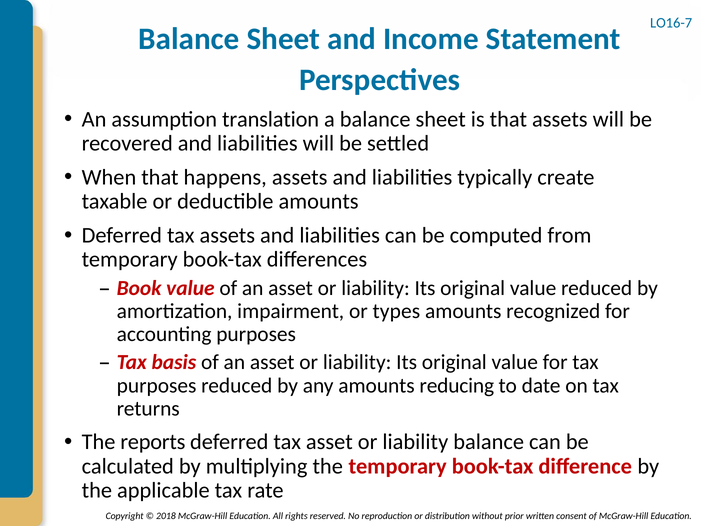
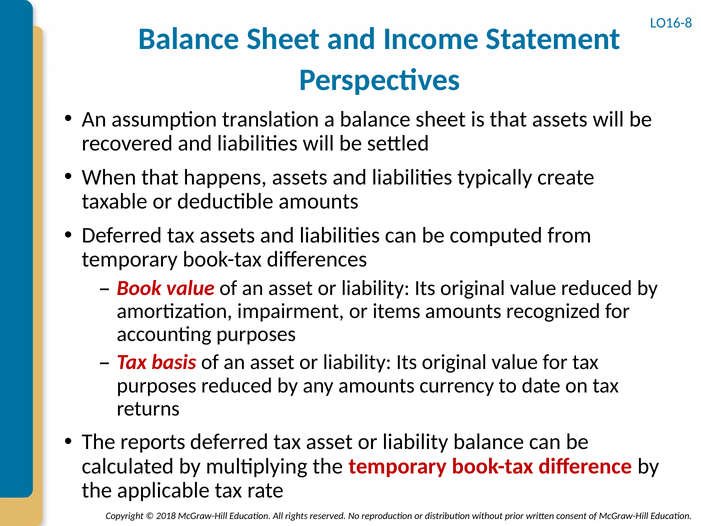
LO16-7: LO16-7 -> LO16-8
types: types -> items
reducing: reducing -> currency
